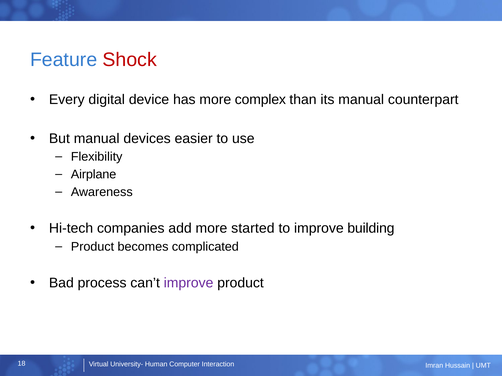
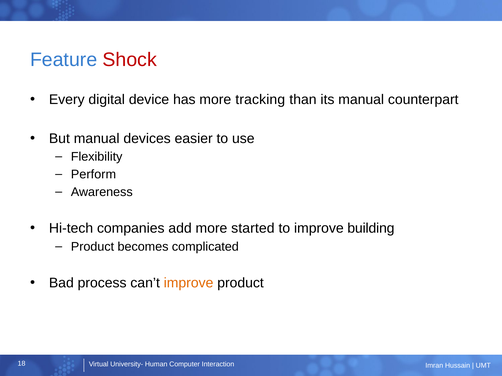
complex: complex -> tracking
Airplane: Airplane -> Perform
improve at (189, 283) colour: purple -> orange
